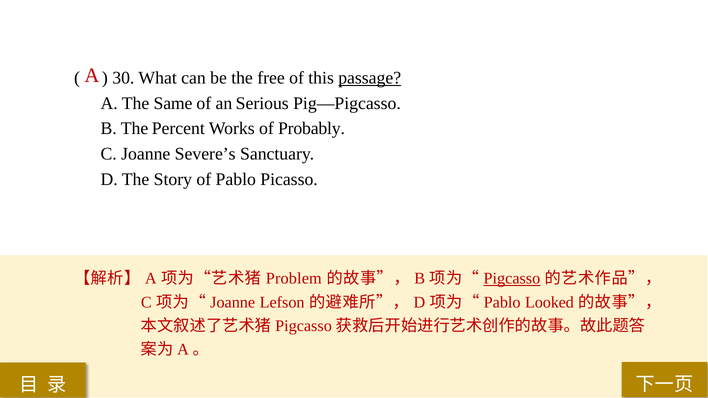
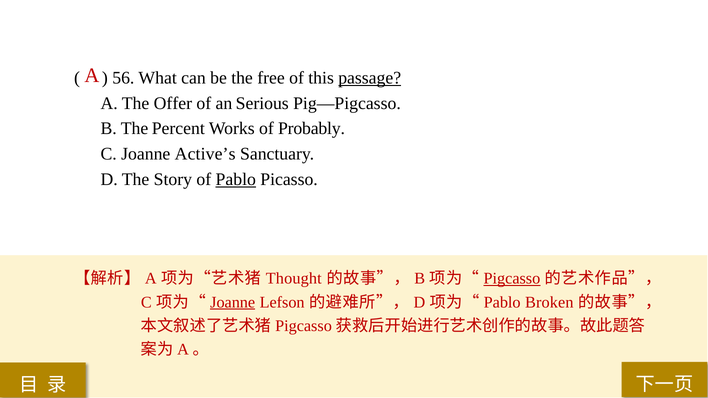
30: 30 -> 56
Same: Same -> Offer
Severe’s: Severe’s -> Active’s
Pablo at (236, 180) underline: none -> present
Problem: Problem -> Thought
Joanne at (233, 302) underline: none -> present
Looked: Looked -> Broken
